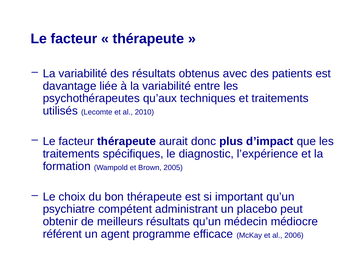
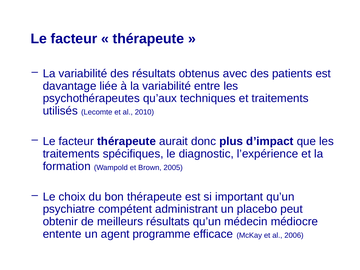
référent: référent -> entente
